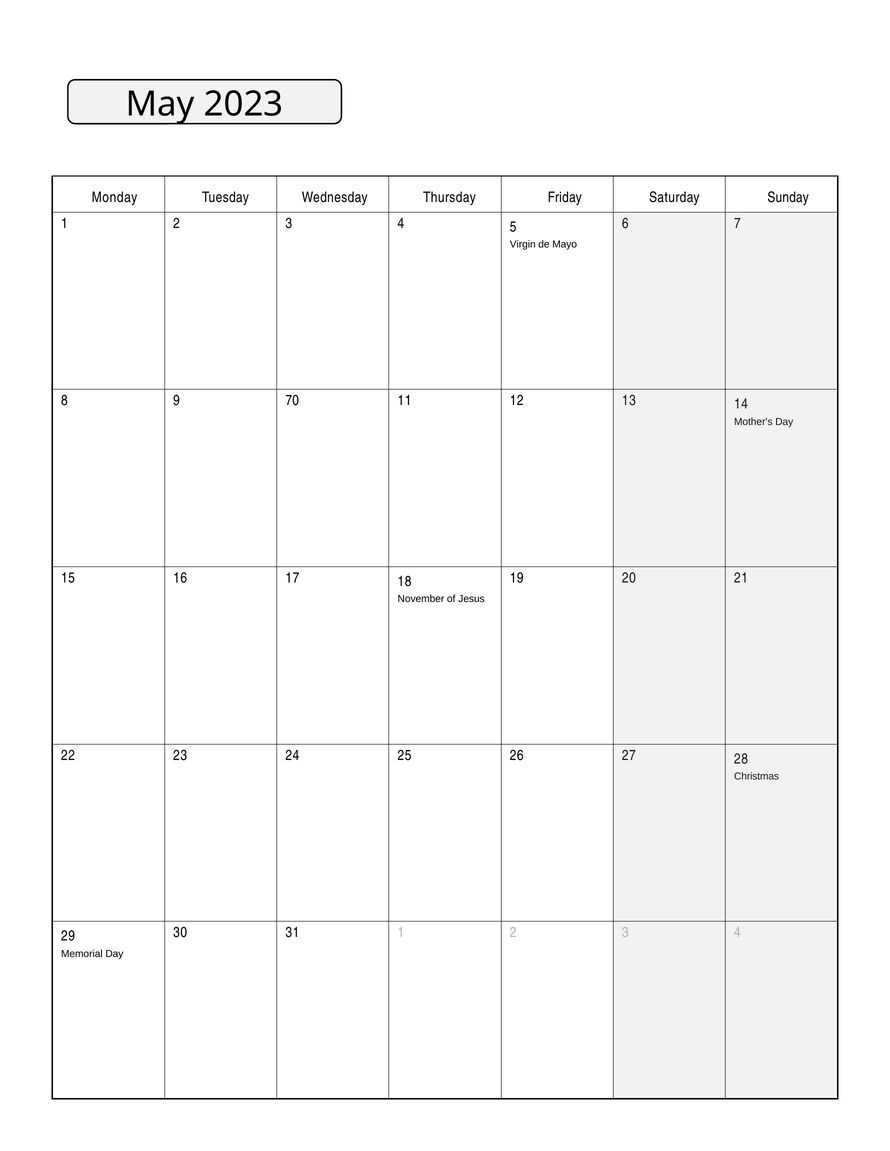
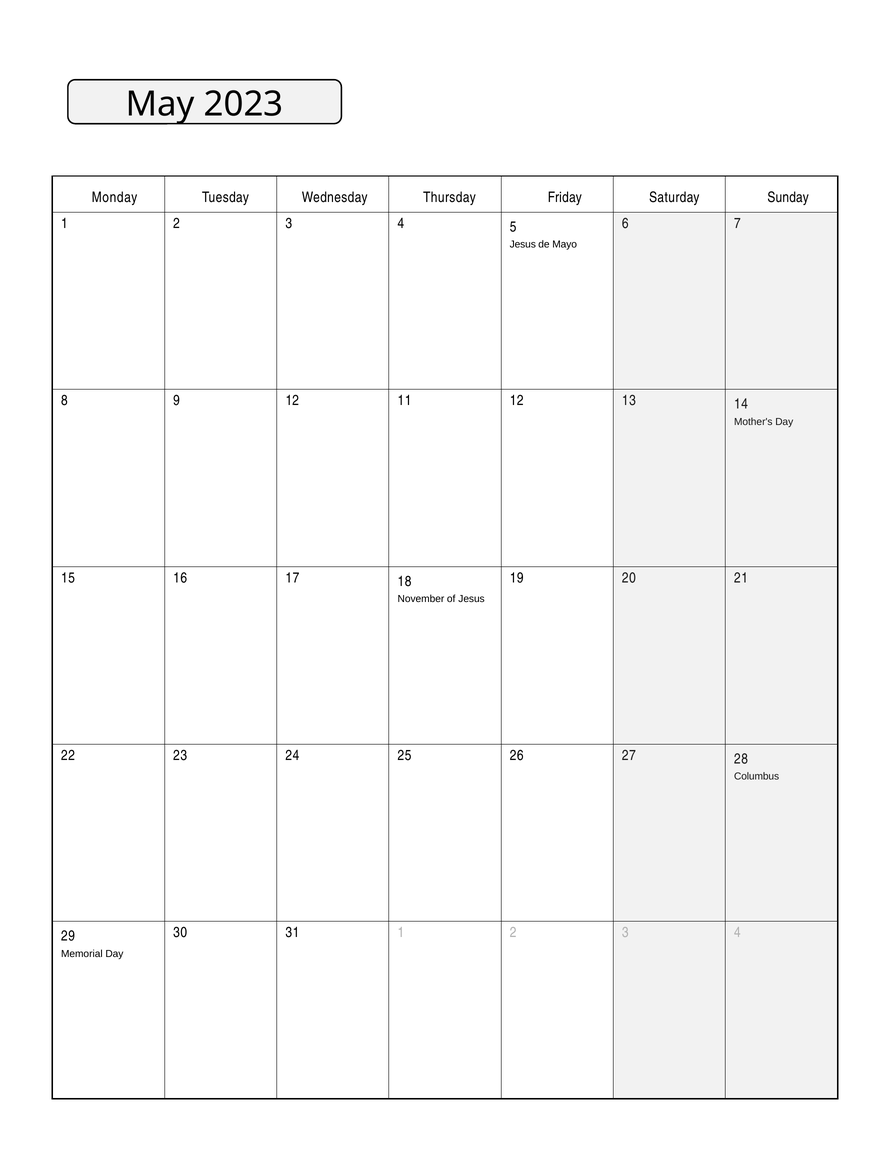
Virgin at (523, 245): Virgin -> Jesus
9 70: 70 -> 12
Christmas: Christmas -> Columbus
